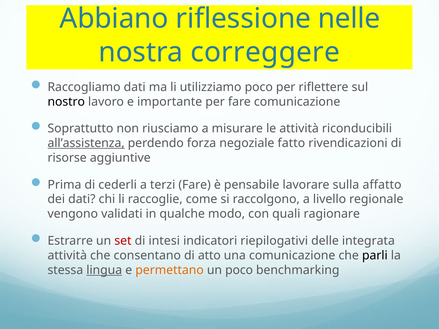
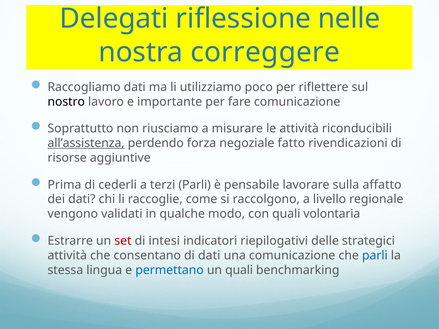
Abbiano: Abbiano -> Delegati
terzi Fare: Fare -> Parli
ragionare: ragionare -> volontaria
integrata: integrata -> strategici
di atto: atto -> dati
parli at (375, 256) colour: black -> blue
lingua underline: present -> none
permettano colour: orange -> blue
un poco: poco -> quali
